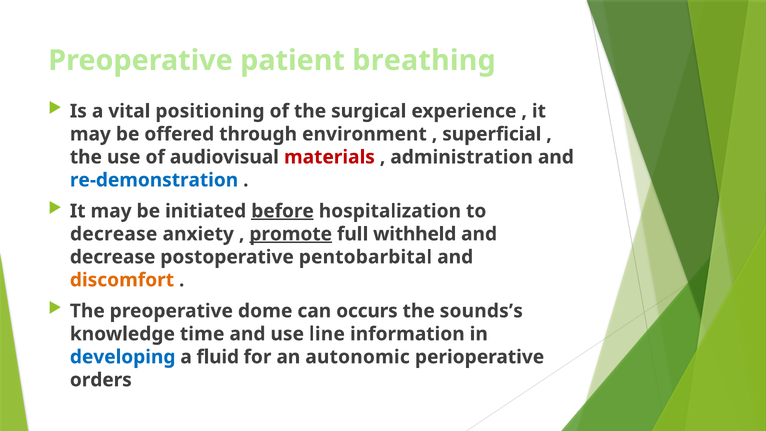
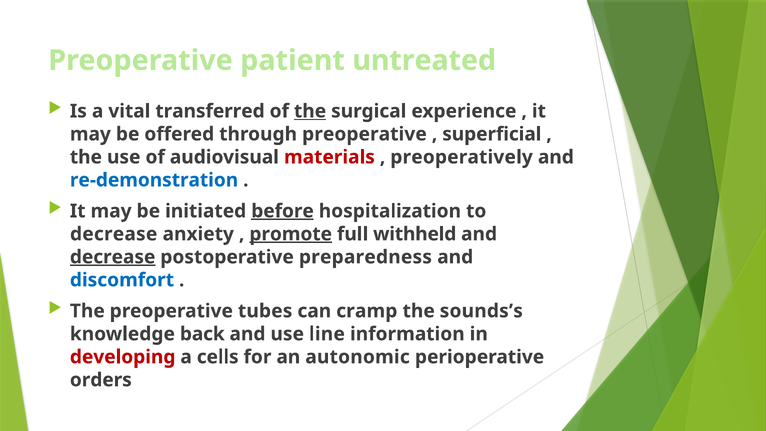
breathing: breathing -> untreated
positioning: positioning -> transferred
the at (310, 111) underline: none -> present
through environment: environment -> preoperative
administration: administration -> preoperatively
decrease at (113, 257) underline: none -> present
pentobarbital: pentobarbital -> preparedness
discomfort colour: orange -> blue
dome: dome -> tubes
occurs: occurs -> cramp
time: time -> back
developing colour: blue -> red
fluid: fluid -> cells
